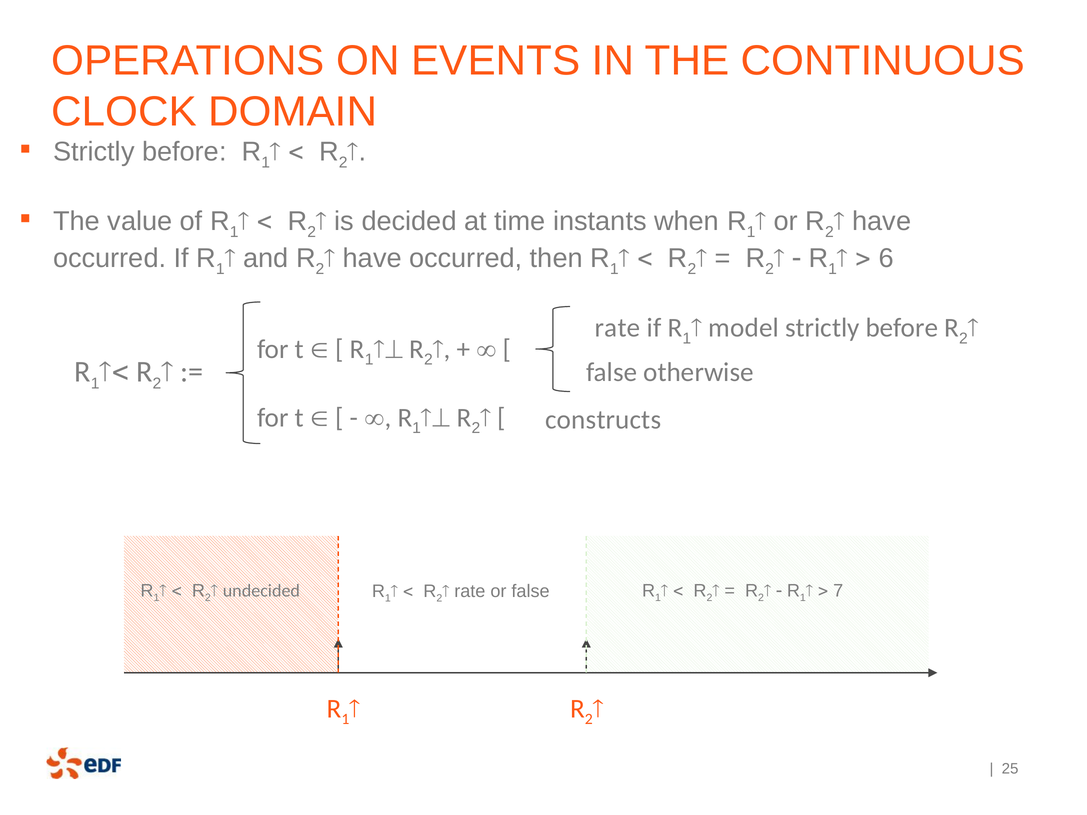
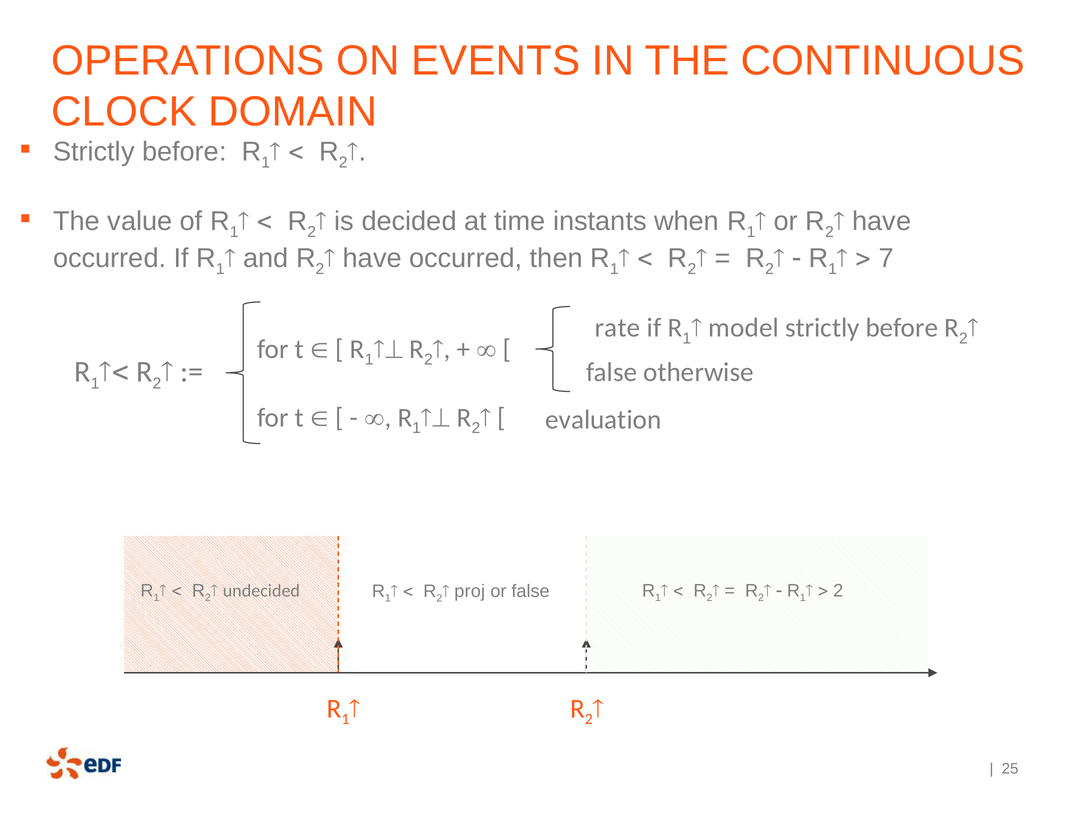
6: 6 -> 7
constructs: constructs -> evaluation
rate at (470, 591): rate -> proj
7 at (838, 591): 7 -> 2
